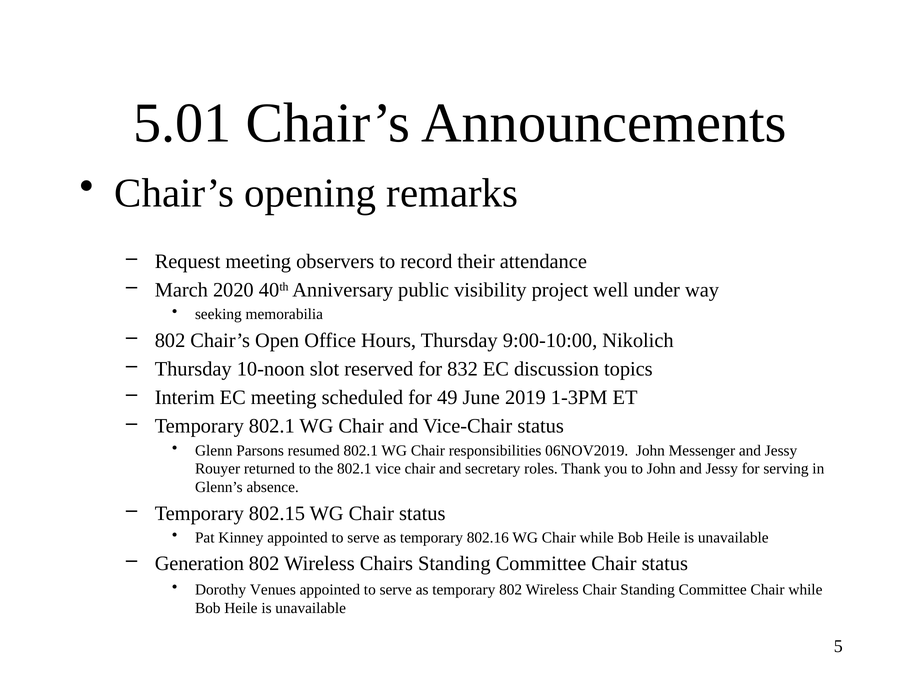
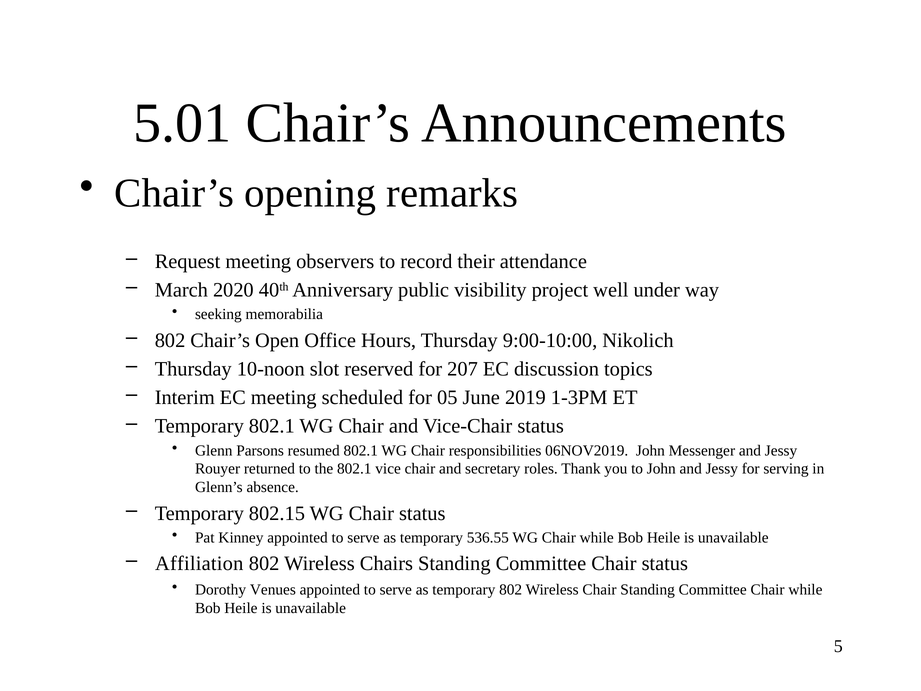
832: 832 -> 207
49: 49 -> 05
802.16: 802.16 -> 536.55
Generation: Generation -> Affiliation
